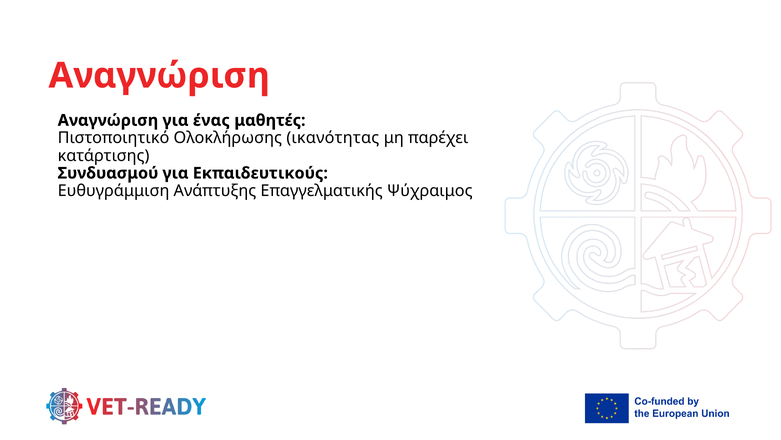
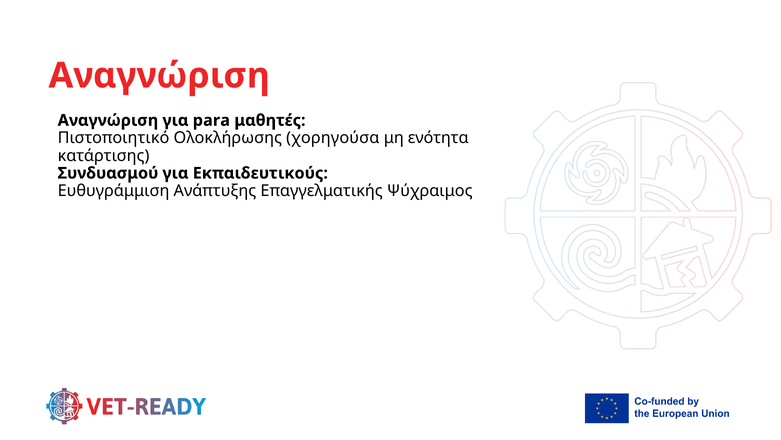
ένας: ένας -> para
ικανότητας: ικανότητας -> χορηγούσα
παρέχει: παρέχει -> ενότητα
